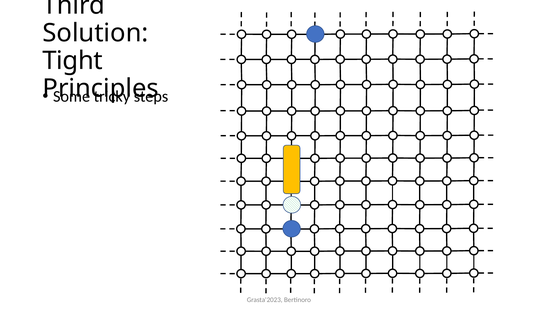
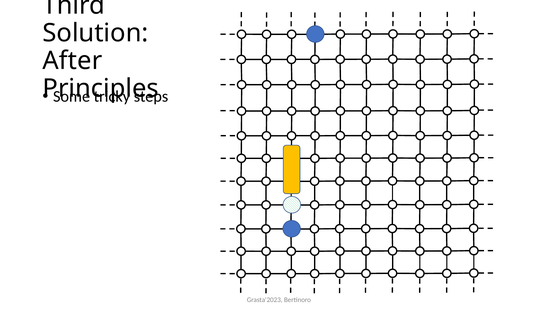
Tight: Tight -> After
